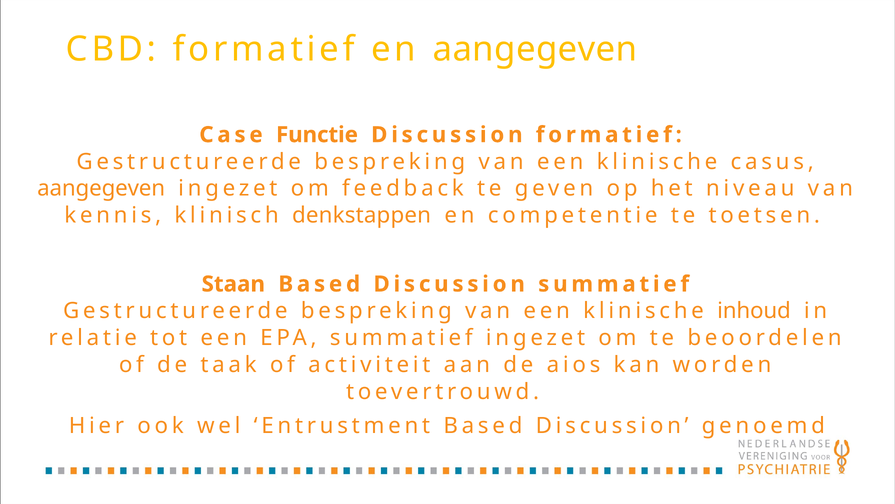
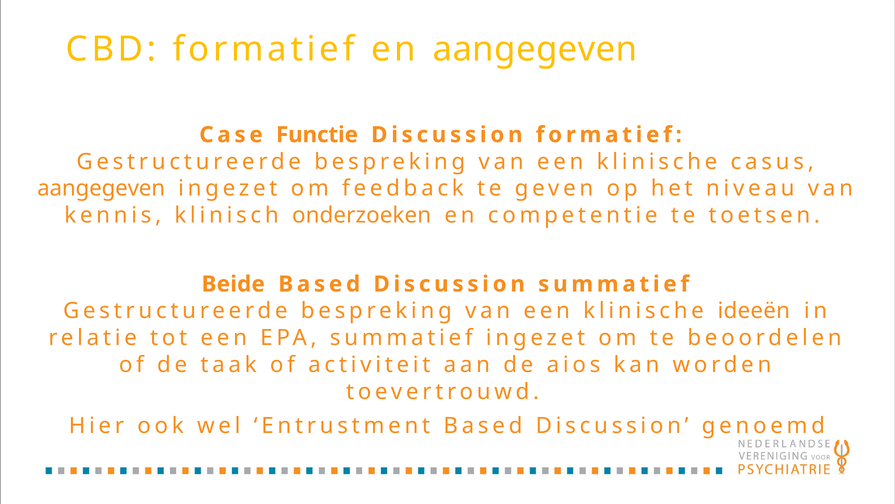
denkstappen: denkstappen -> onderzoeken
Staan: Staan -> Beide
inhoud: inhoud -> ideeën
